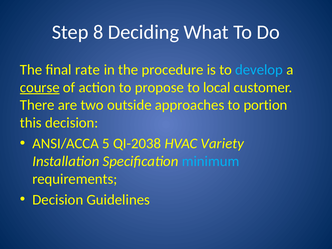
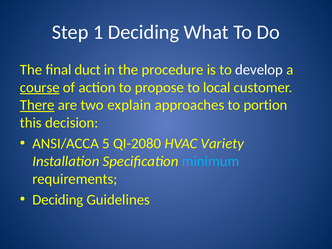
8: 8 -> 1
rate: rate -> duct
develop colour: light blue -> white
There underline: none -> present
outside: outside -> explain
QI-2038: QI-2038 -> QI-2080
Decision at (58, 200): Decision -> Deciding
